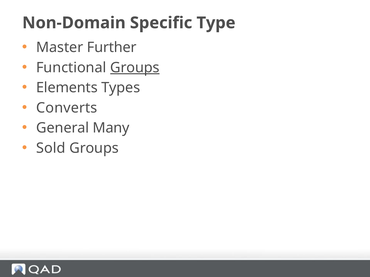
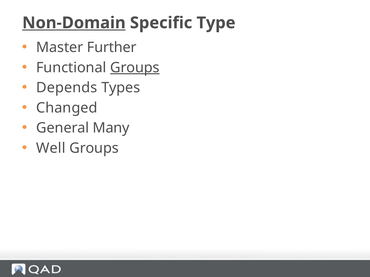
Non-Domain underline: none -> present
Elements: Elements -> Depends
Converts: Converts -> Changed
Sold: Sold -> Well
